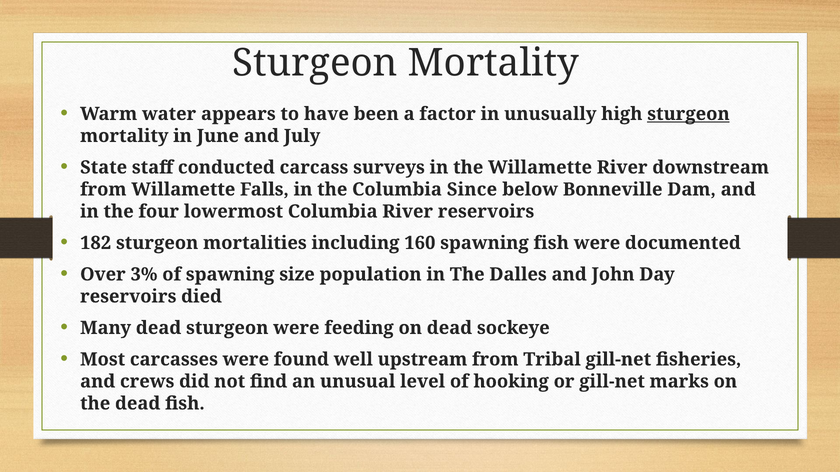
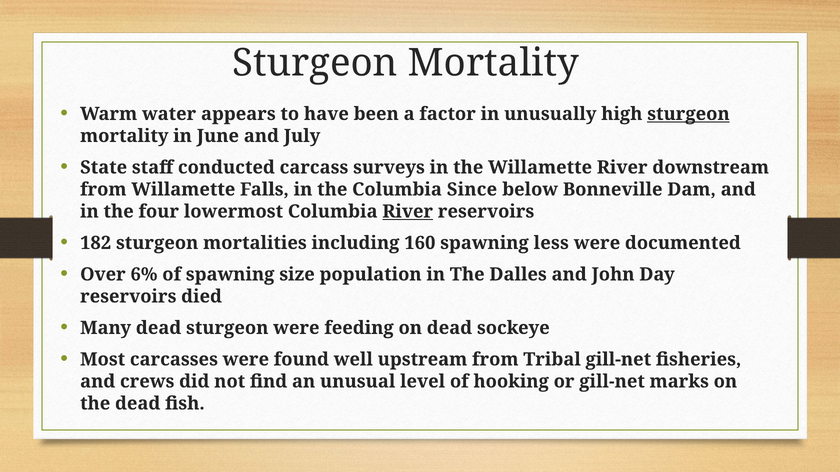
River at (408, 212) underline: none -> present
spawning fish: fish -> less
3%: 3% -> 6%
